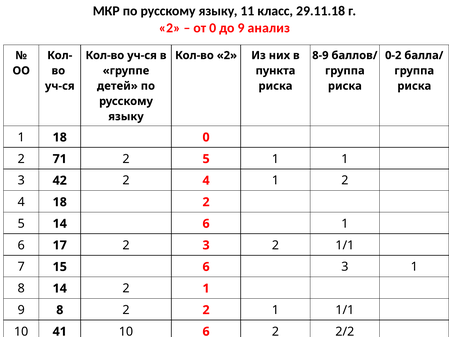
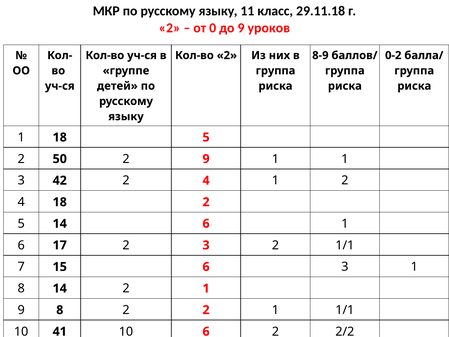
анализ: анализ -> уроков
пункта at (275, 71): пункта -> группа
18 0: 0 -> 5
71: 71 -> 50
5 at (206, 159): 5 -> 9
